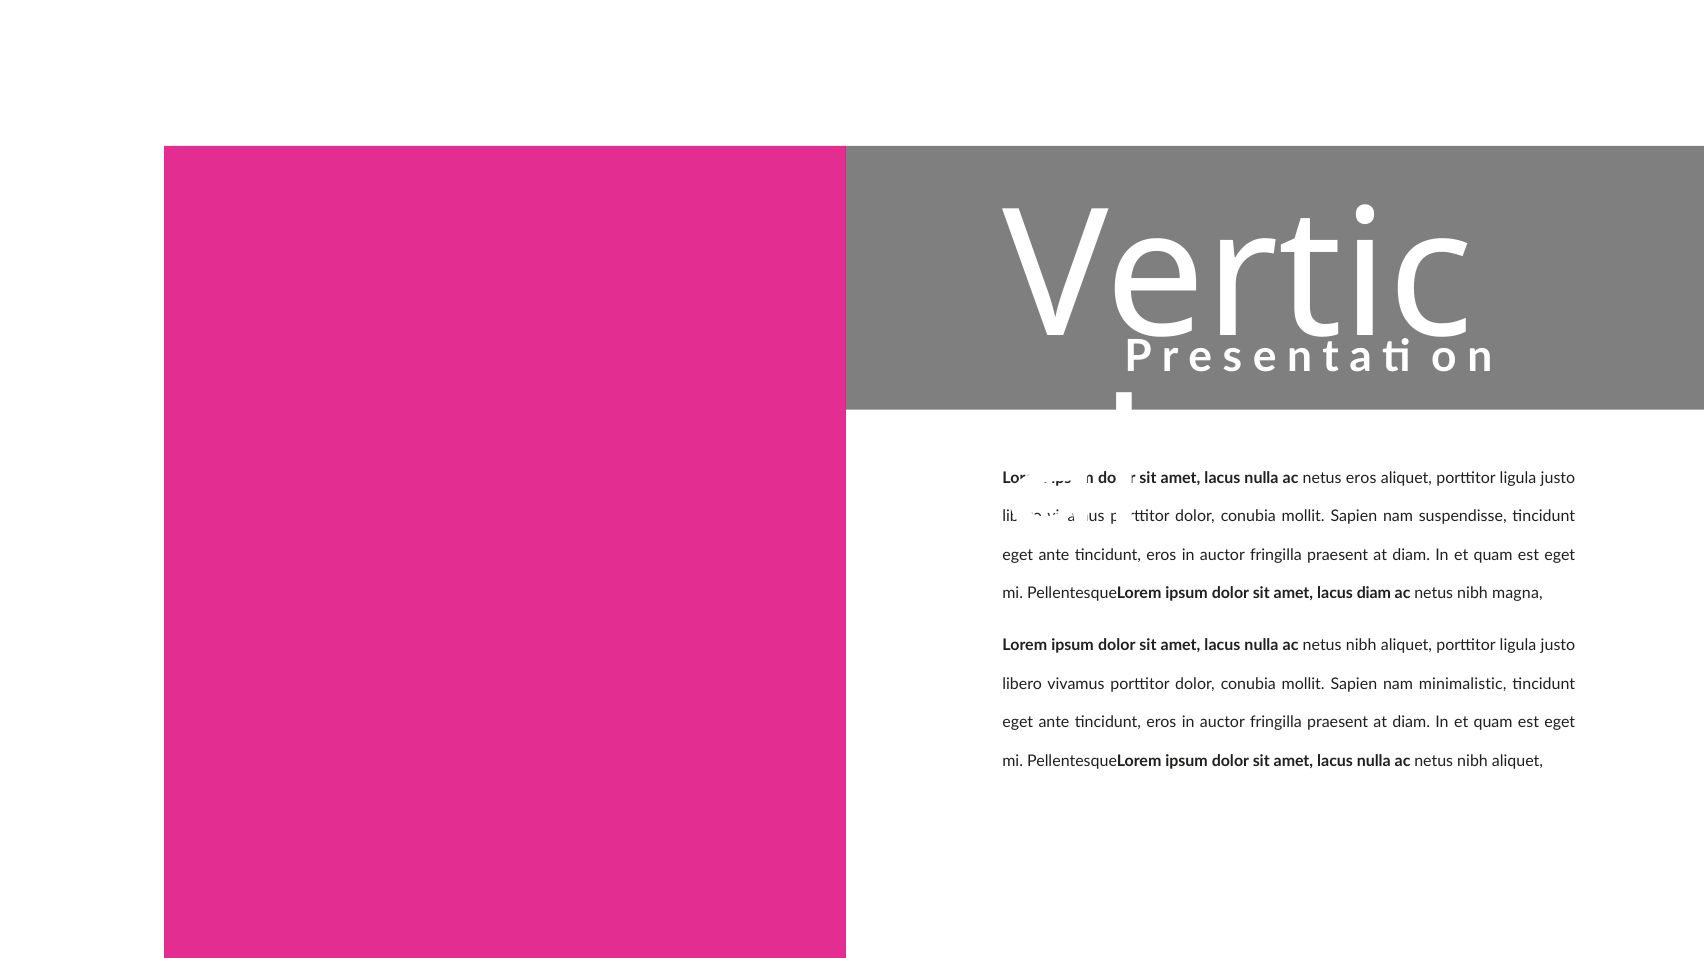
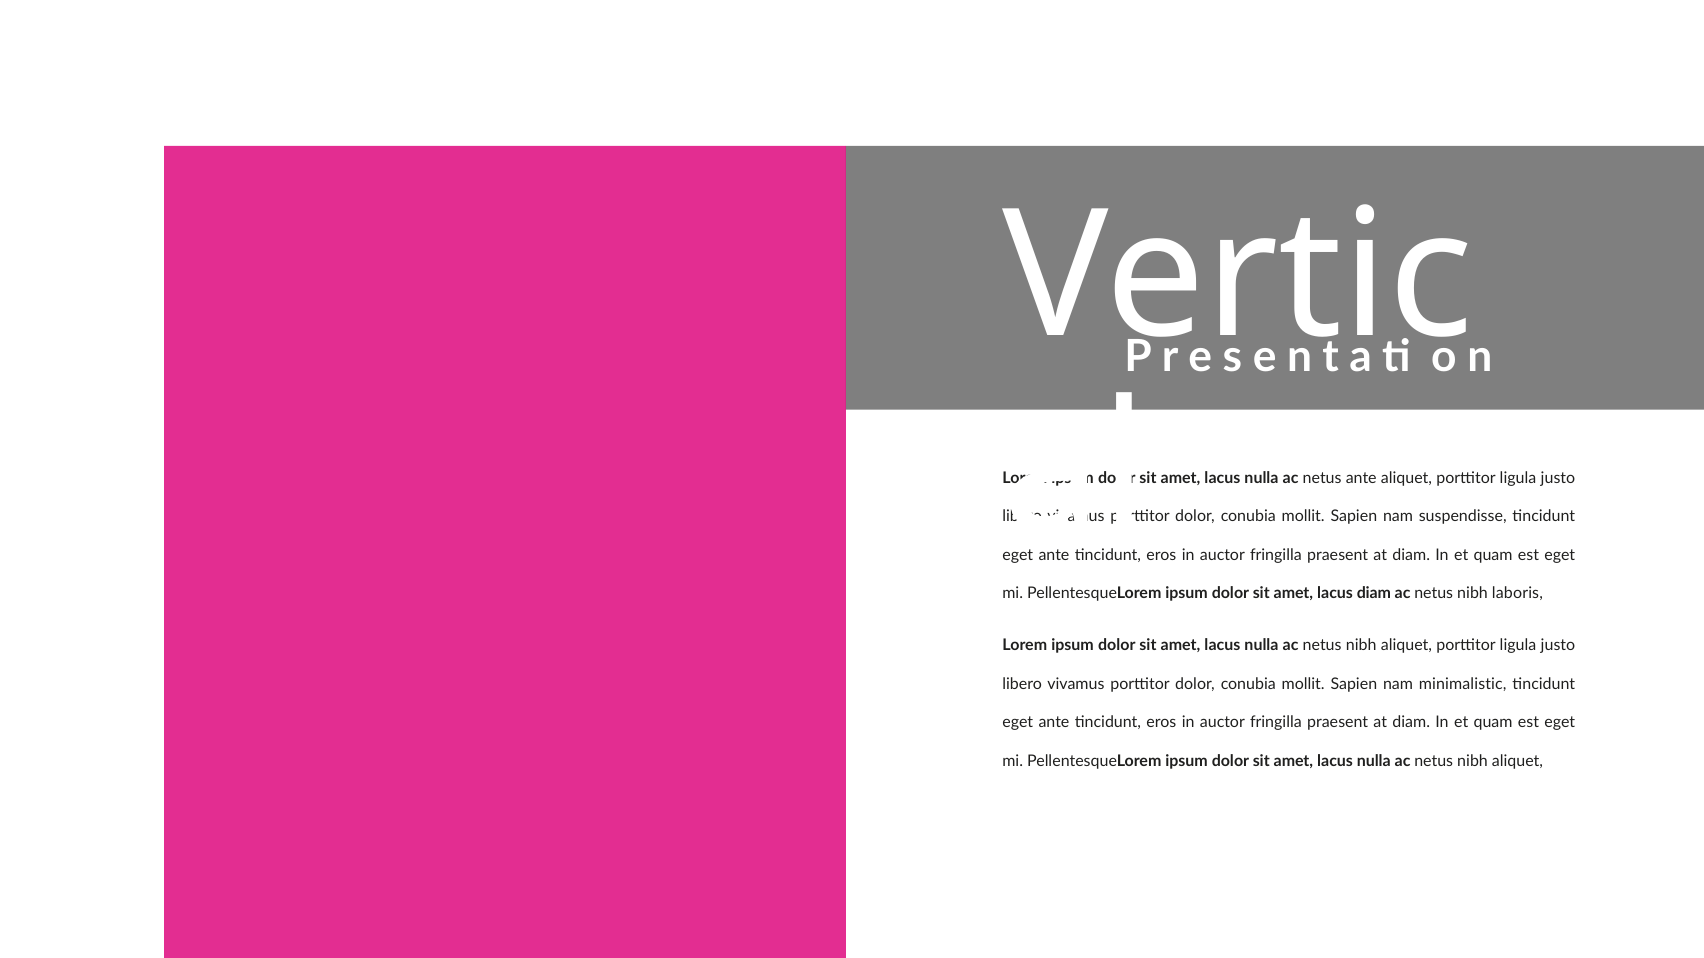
netus eros: eros -> ante
magna: magna -> laboris
